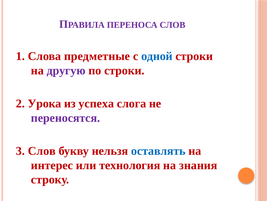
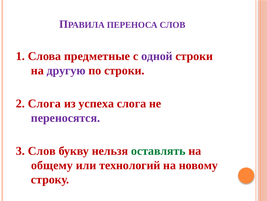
одной colour: blue -> purple
2 Урока: Урока -> Слога
оставлять colour: blue -> green
интерес: интерес -> общему
технология: технология -> технологий
знания: знания -> новому
